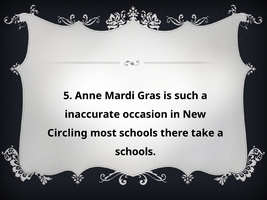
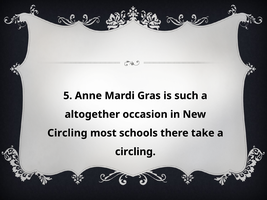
inaccurate: inaccurate -> altogether
schools at (135, 152): schools -> circling
